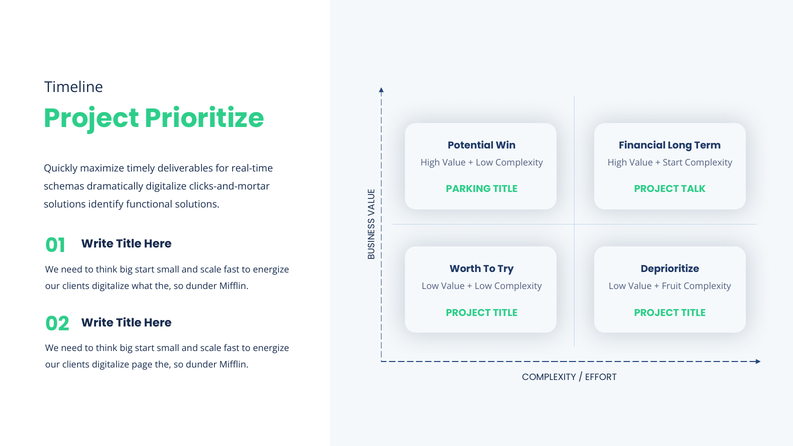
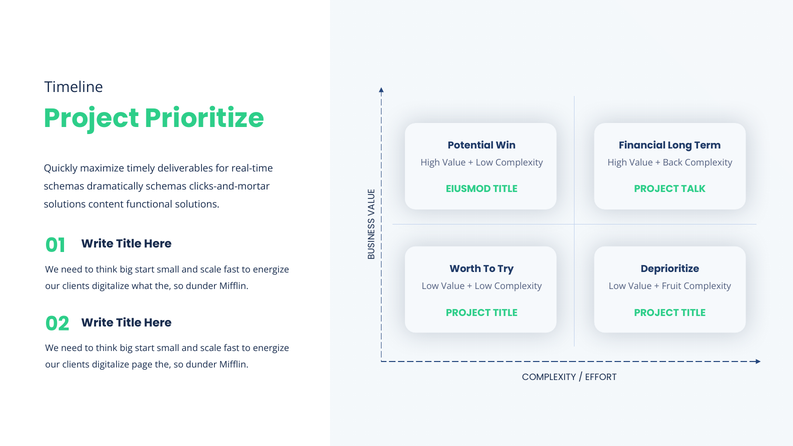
Start at (673, 163): Start -> Back
dramatically digitalize: digitalize -> schemas
PARKING: PARKING -> EIUSMOD
identify: identify -> content
